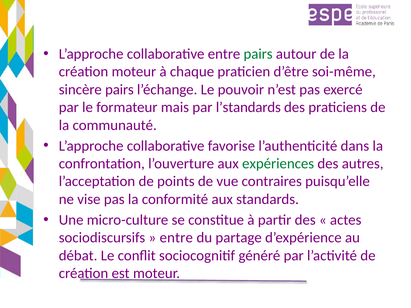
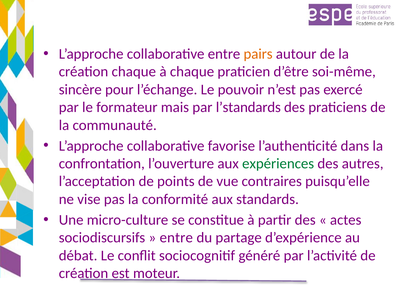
pairs at (258, 54) colour: green -> orange
création moteur: moteur -> chaque
sincère pairs: pairs -> pour
